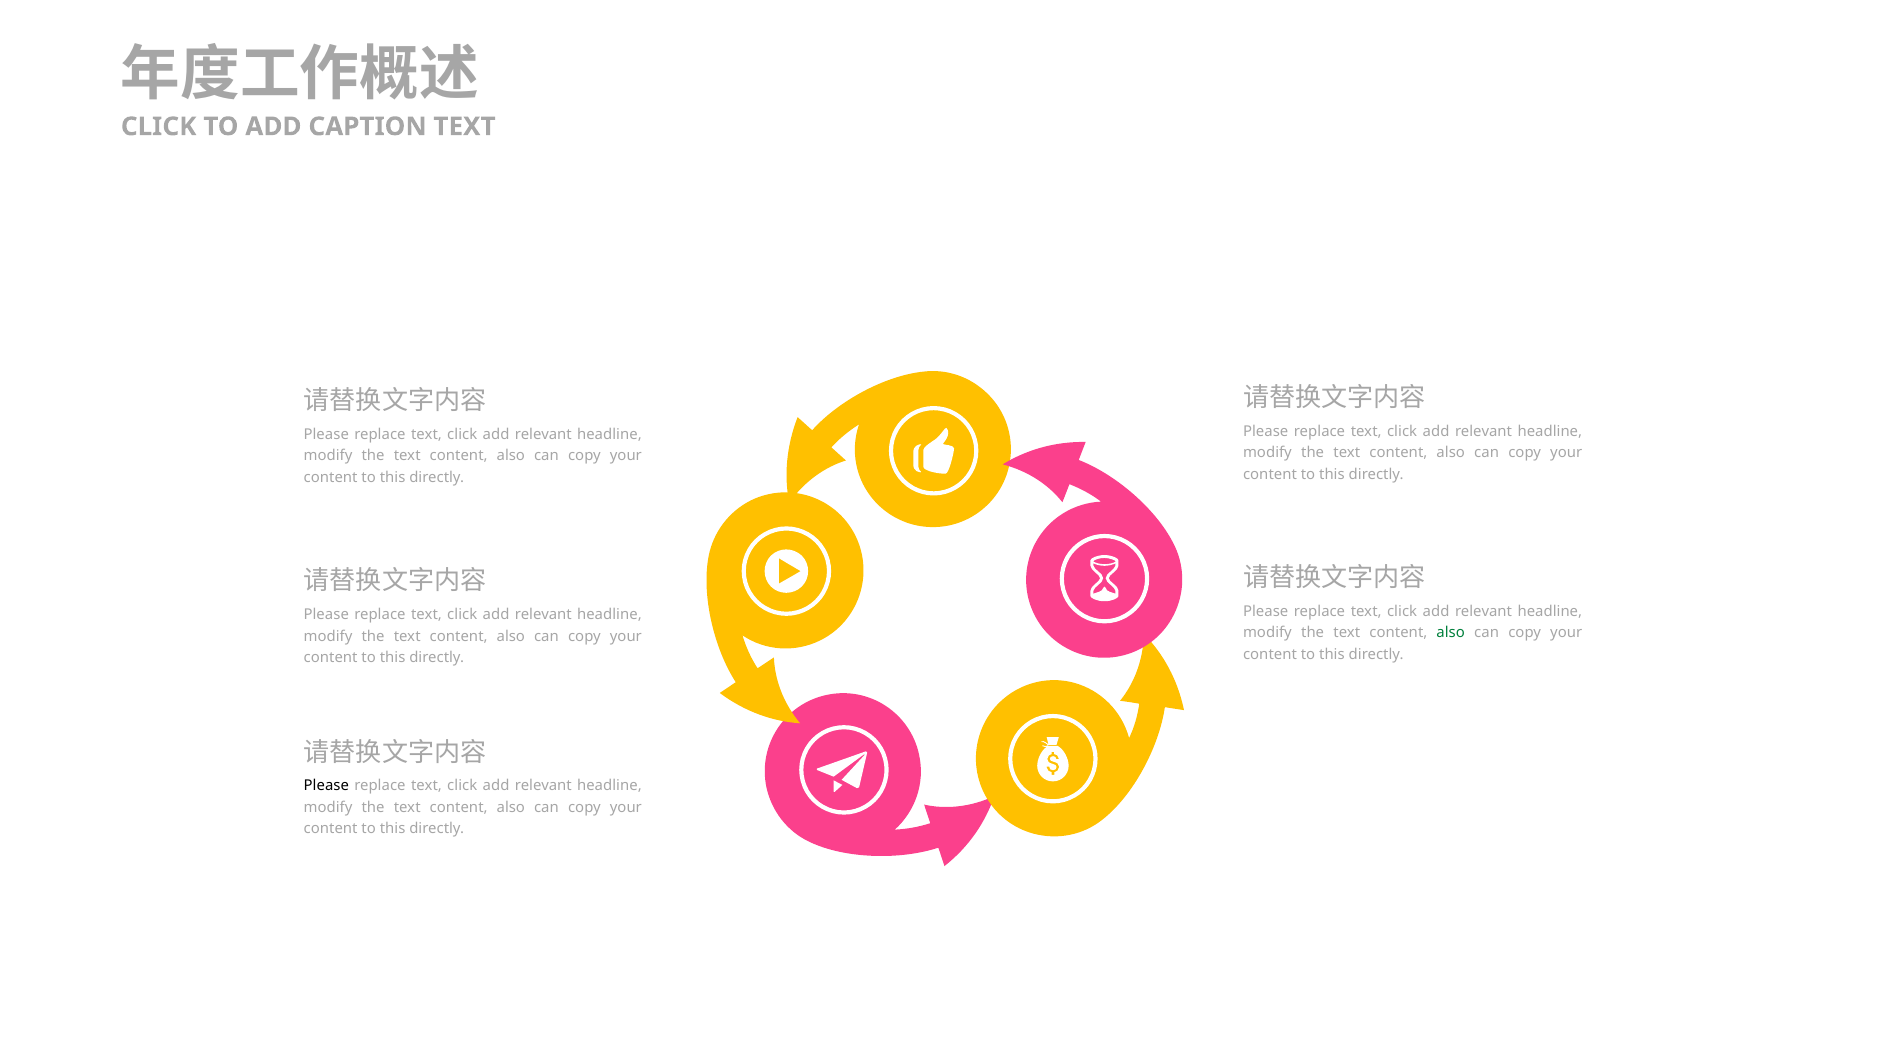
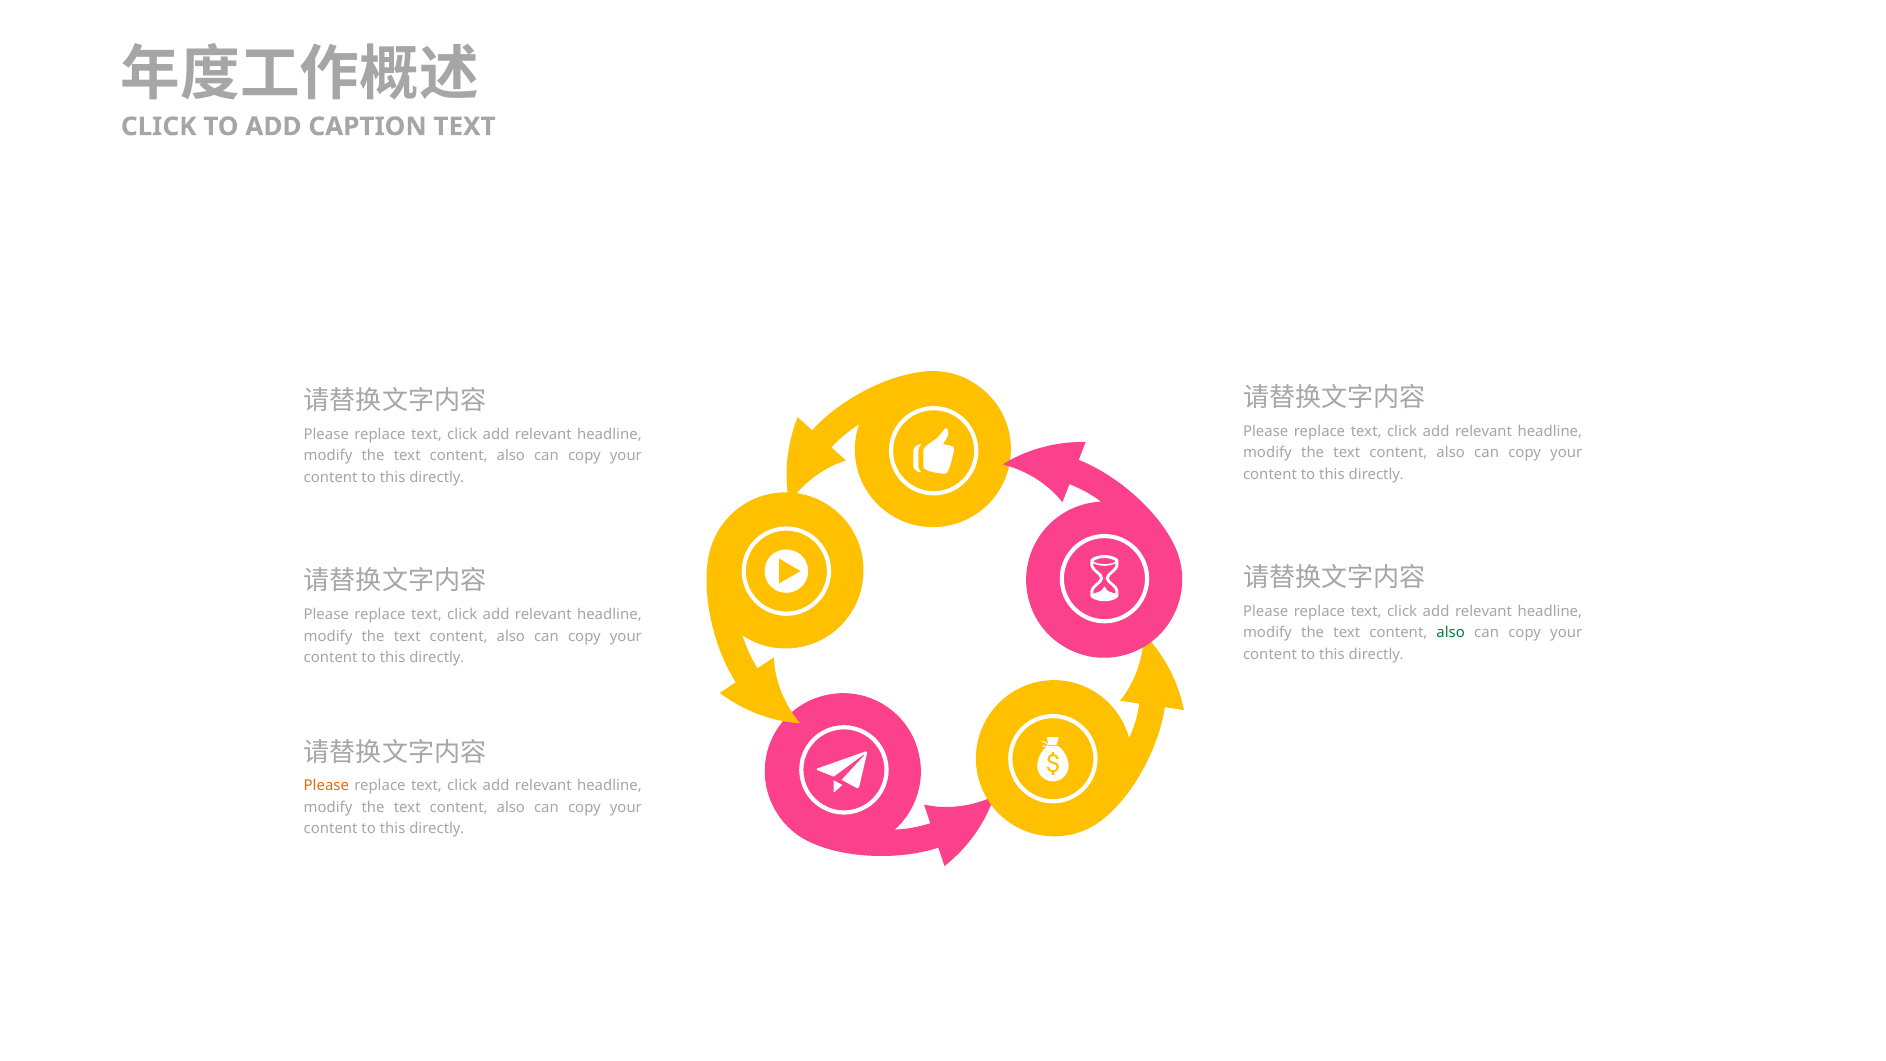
Please at (326, 786) colour: black -> orange
